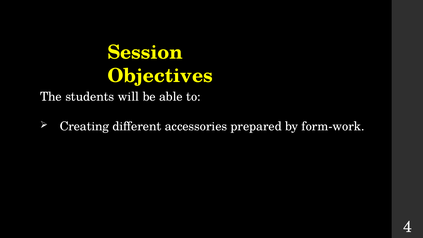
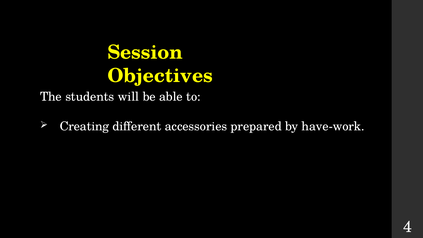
form-work: form-work -> have-work
